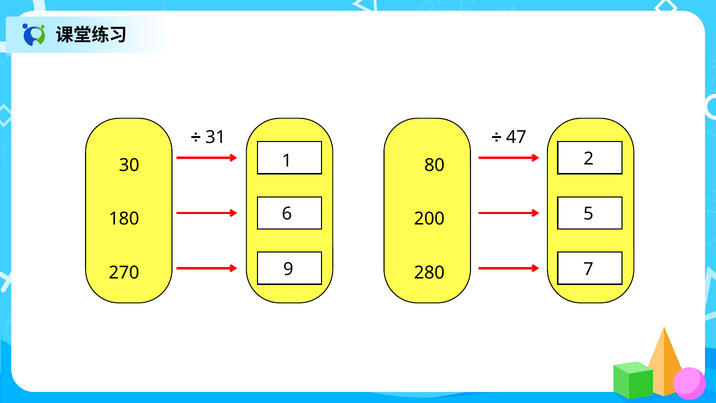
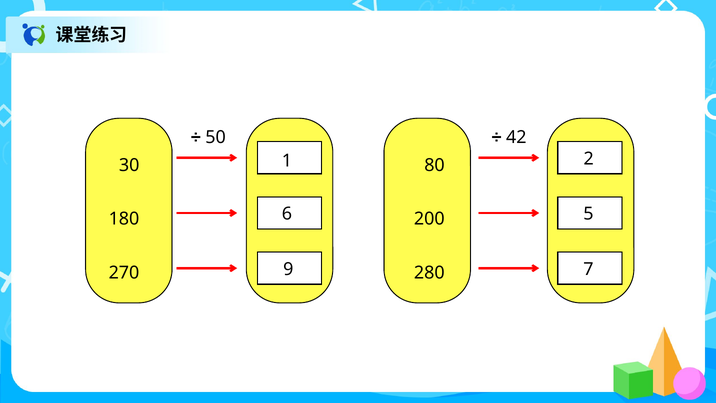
31: 31 -> 50
47: 47 -> 42
